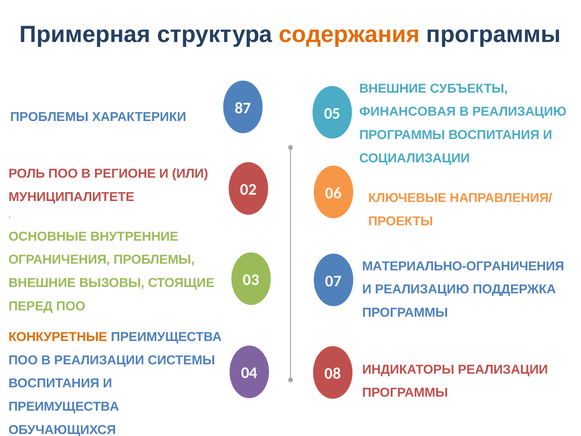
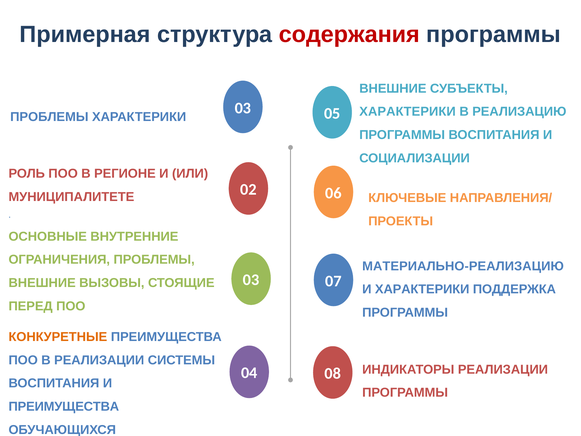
содержания colour: orange -> red
ФИНАНСОВАЯ at (408, 112): ФИНАНСОВАЯ -> ХАРАКТЕРИКИ
ХАРАКТЕРИКИ 87: 87 -> 03
МАТЕРИАЛЬНО-ОГРАНИЧЕНИЯ: МАТЕРИАЛЬНО-ОГРАНИЧЕНИЯ -> МАТЕРИАЛЬНО-РЕАЛИЗАЦИЮ
И РЕАЛИЗАЦИЮ: РЕАЛИЗАЦИЮ -> ХАРАКТЕРИКИ
